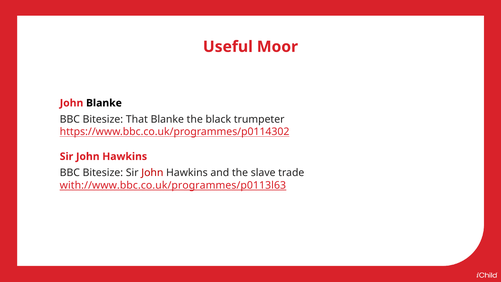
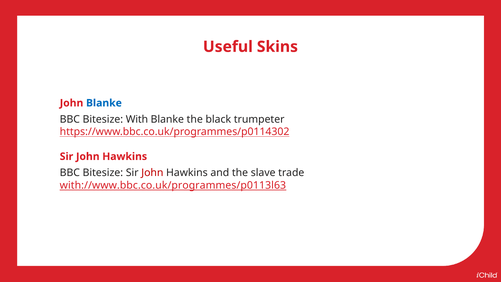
Moor: Moor -> Skins
Blanke at (104, 103) colour: black -> blue
That: That -> With
